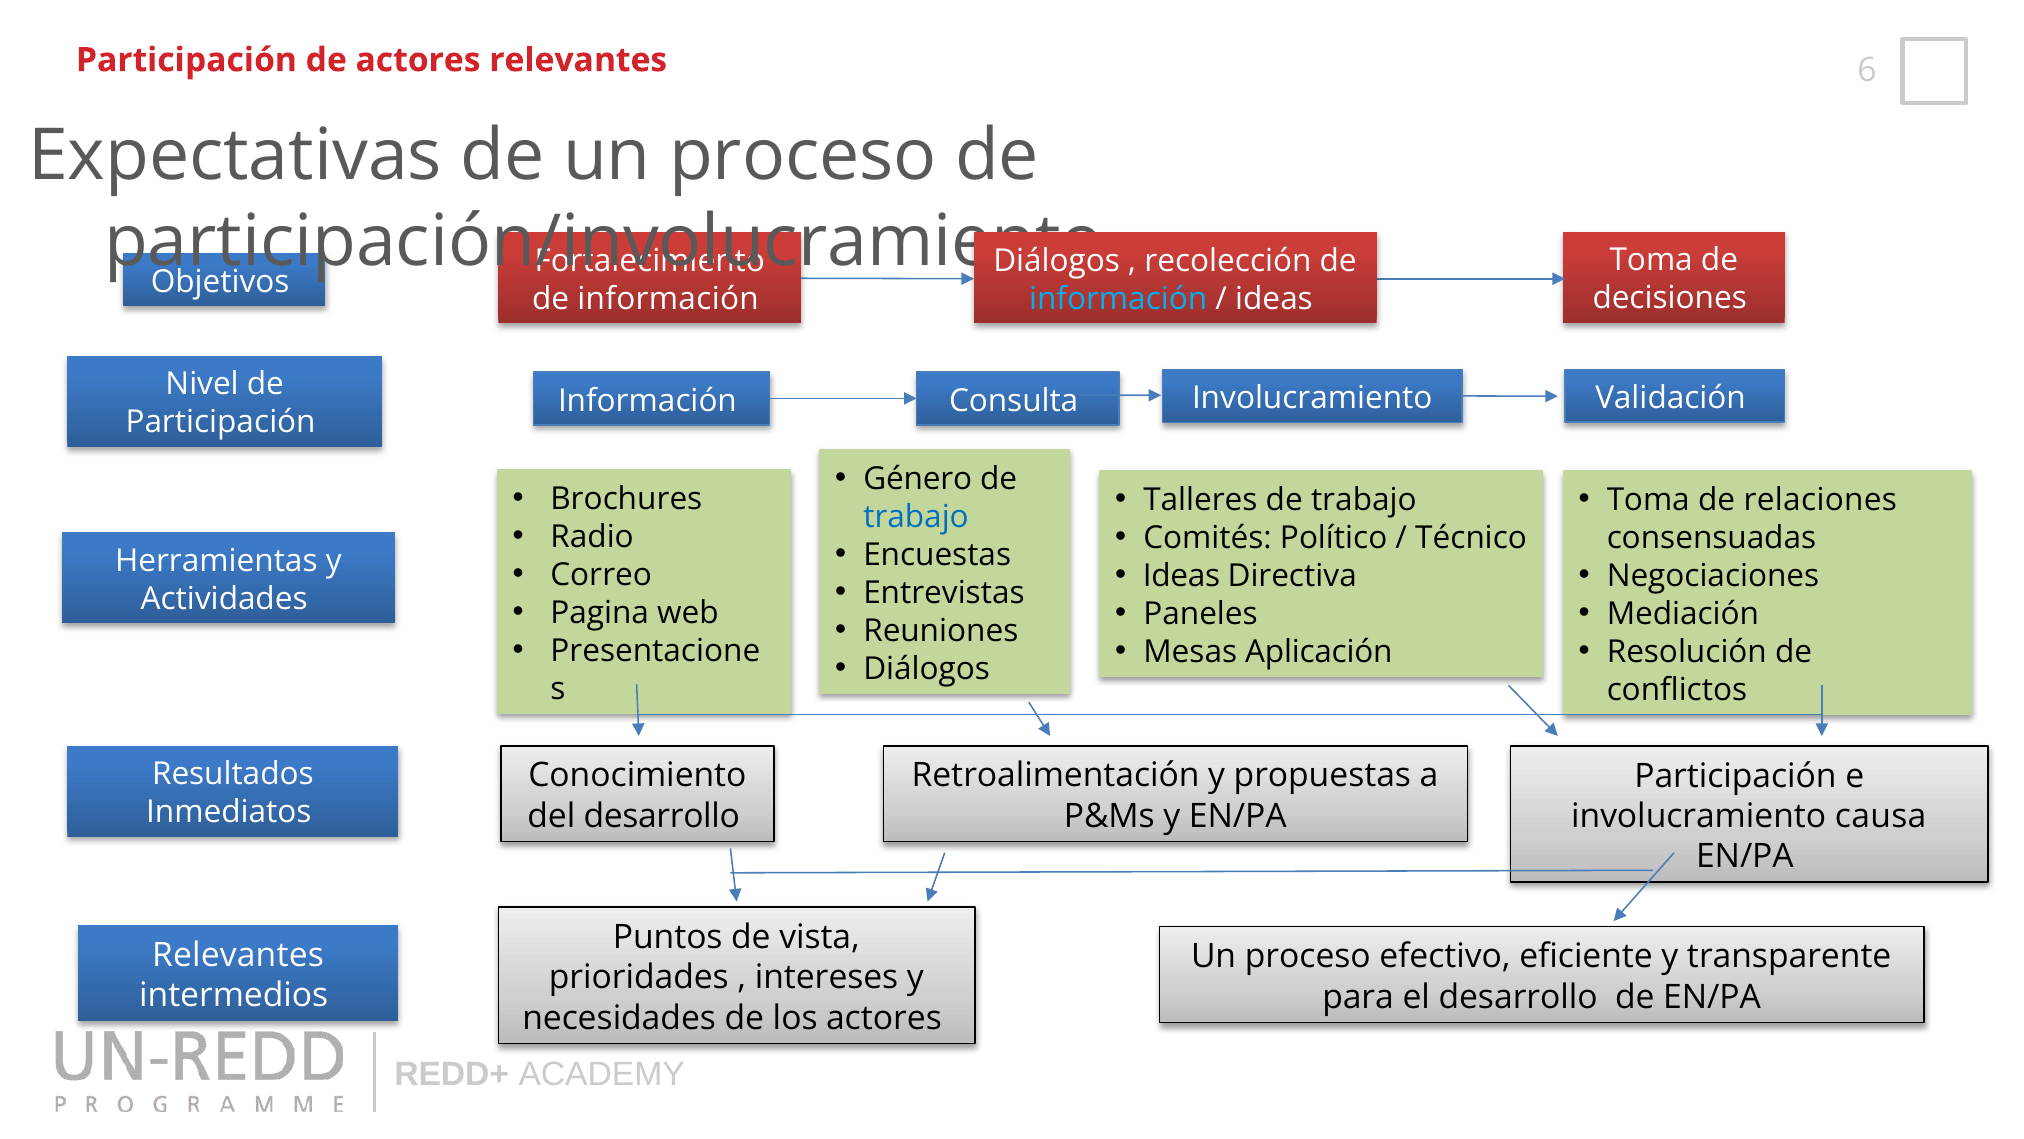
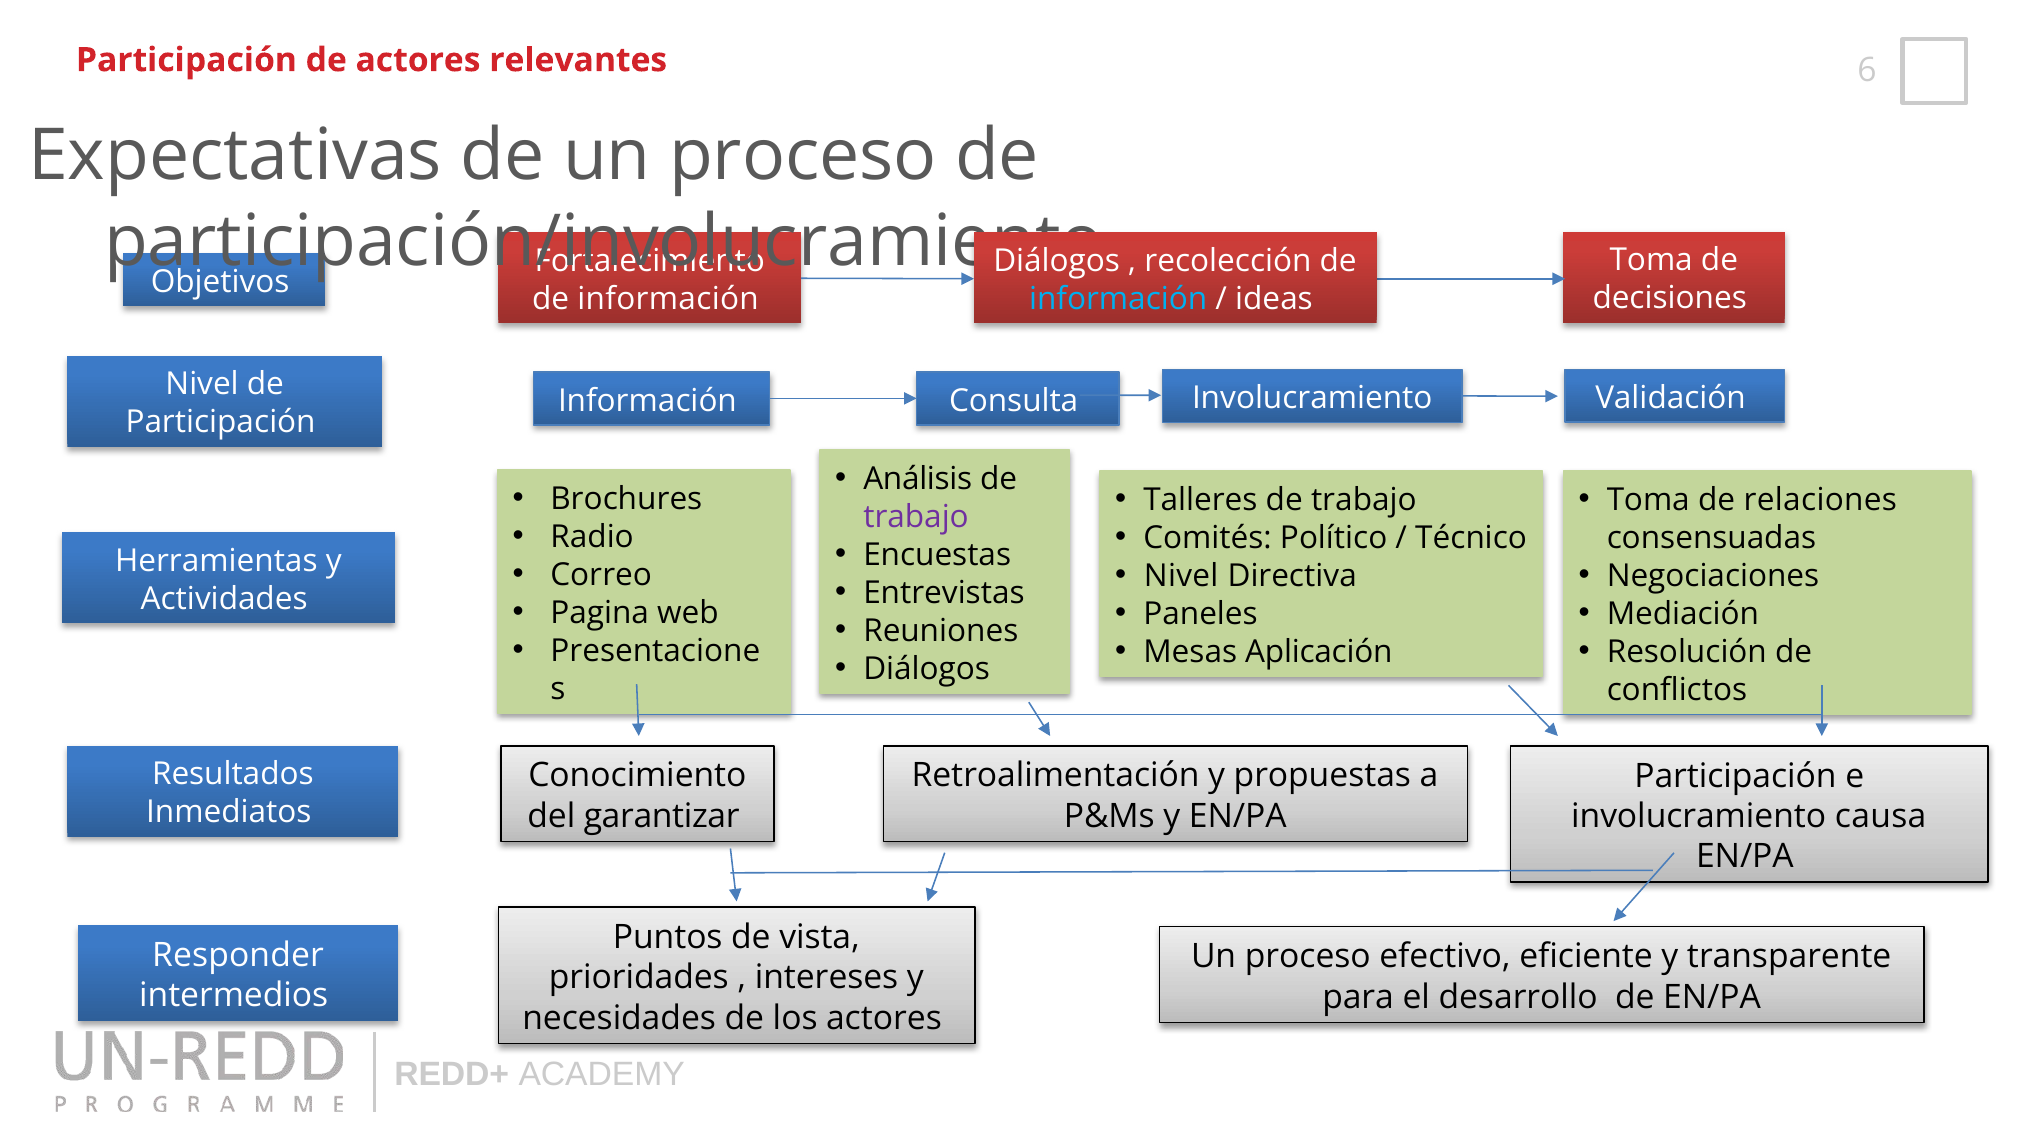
Género: Género -> Análisis
trabajo at (916, 517) colour: blue -> purple
Ideas at (1182, 576): Ideas -> Nivel
del desarrollo: desarrollo -> garantizar
Relevantes at (238, 955): Relevantes -> Responder
